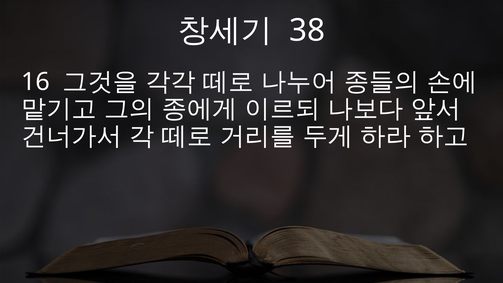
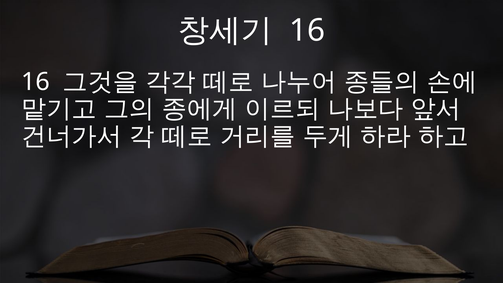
38 at (307, 30): 38 -> 16
